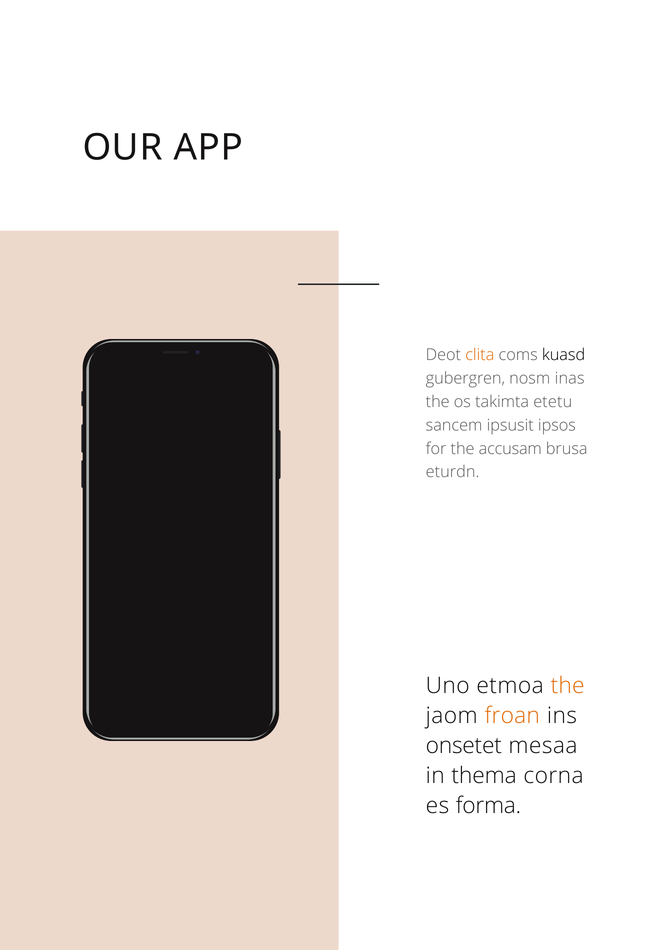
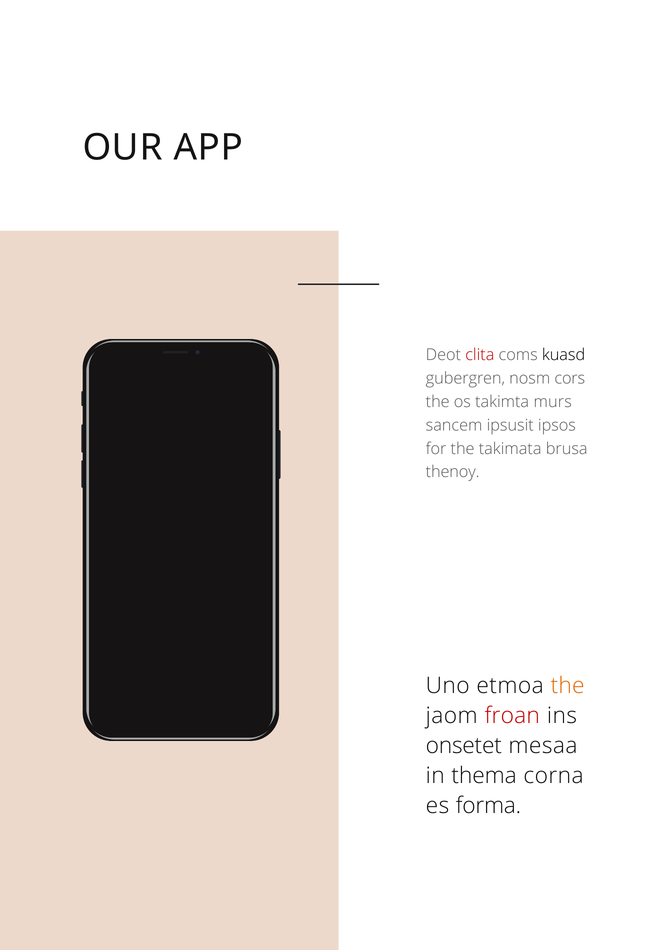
clita colour: orange -> red
inas: inas -> cors
etetu: etetu -> murs
accusam: accusam -> takimata
eturdn: eturdn -> thenoy
froan colour: orange -> red
